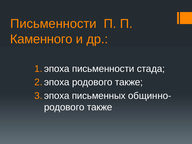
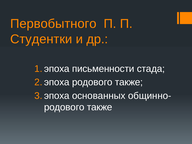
Письменности at (53, 24): Письменности -> Первобытного
Каменного: Каменного -> Студентки
письменных: письменных -> основанных
